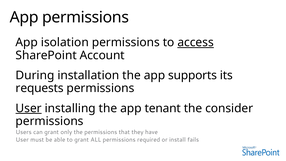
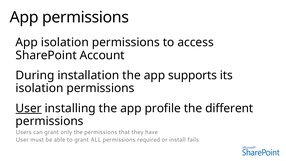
access underline: present -> none
requests at (40, 88): requests -> isolation
tenant: tenant -> profile
consider: consider -> different
